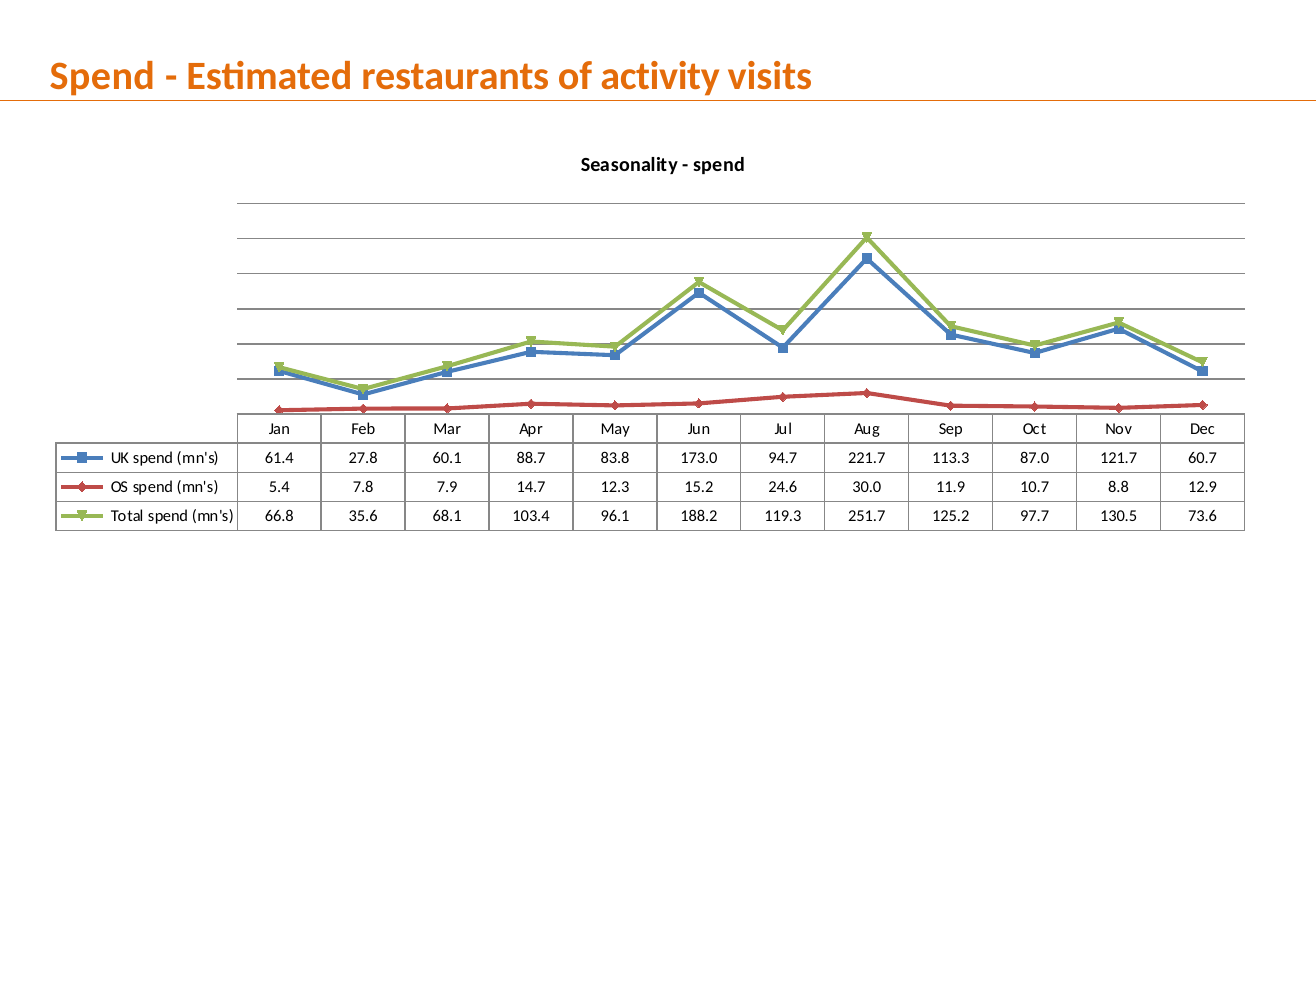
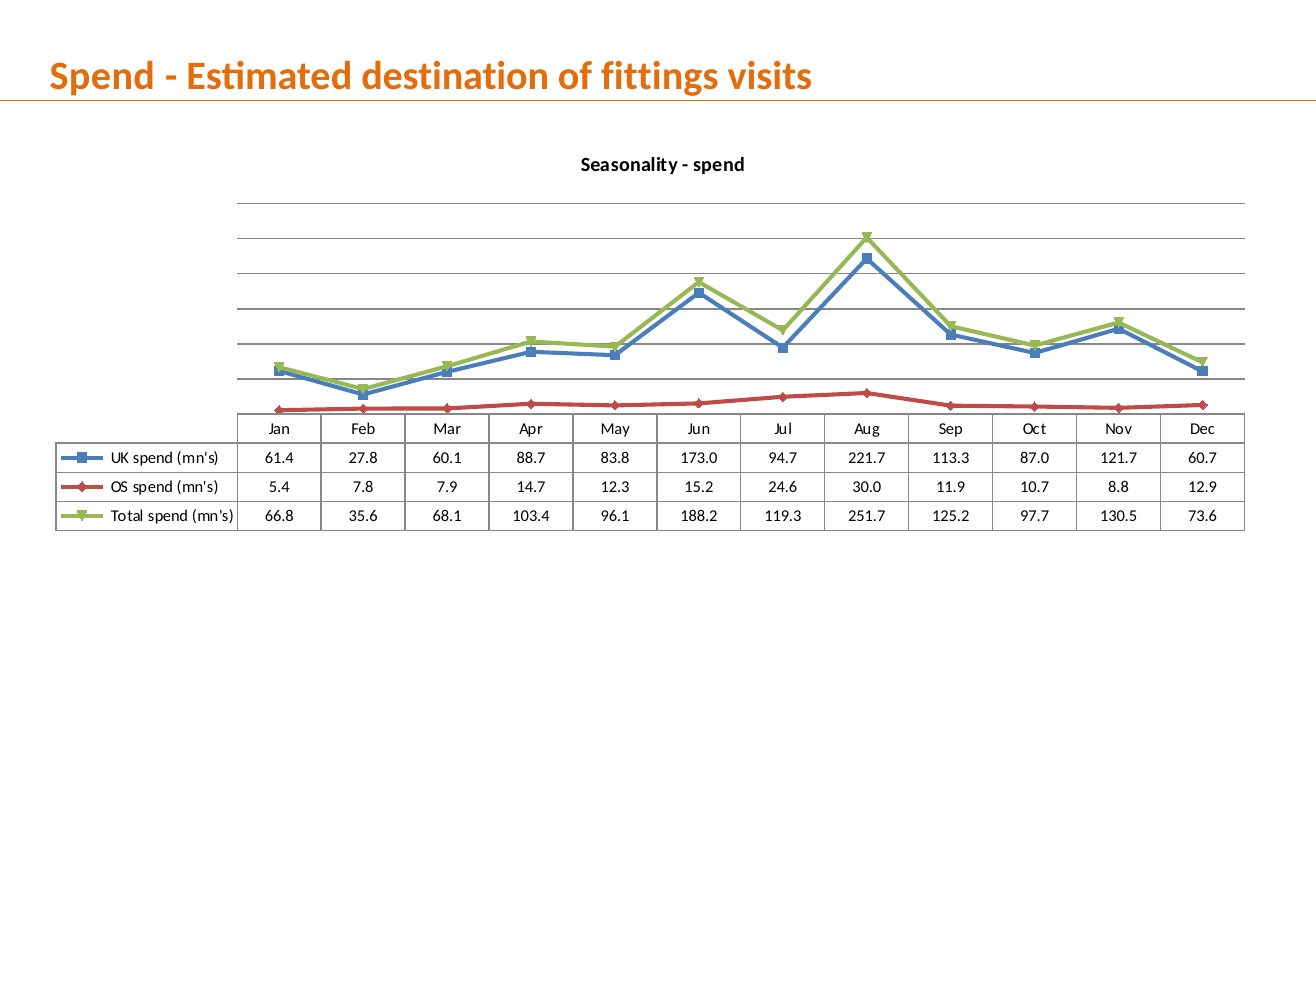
restaurants: restaurants -> destination
activity: activity -> fittings
